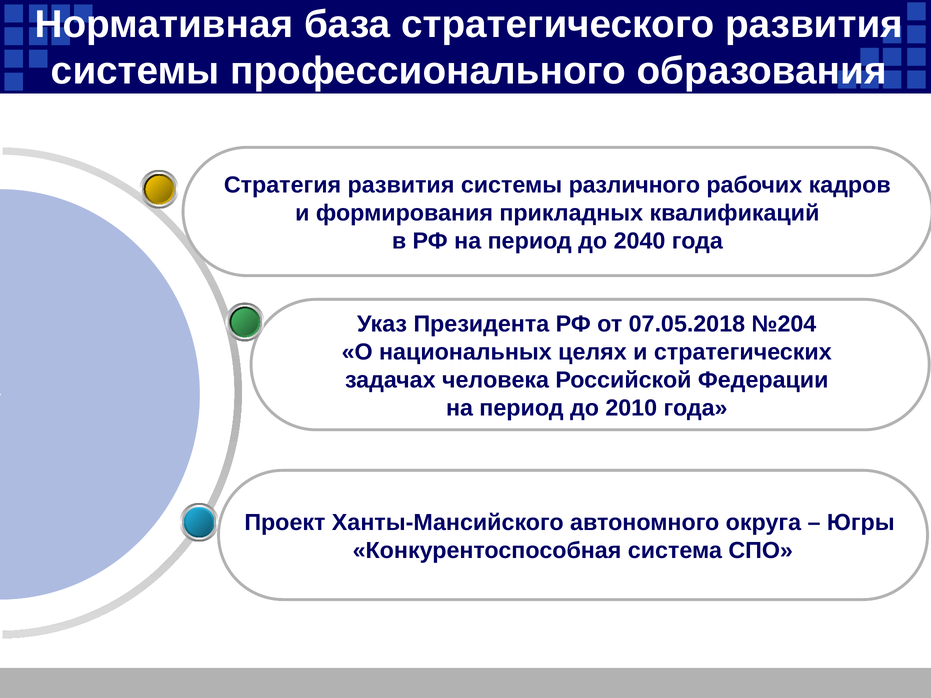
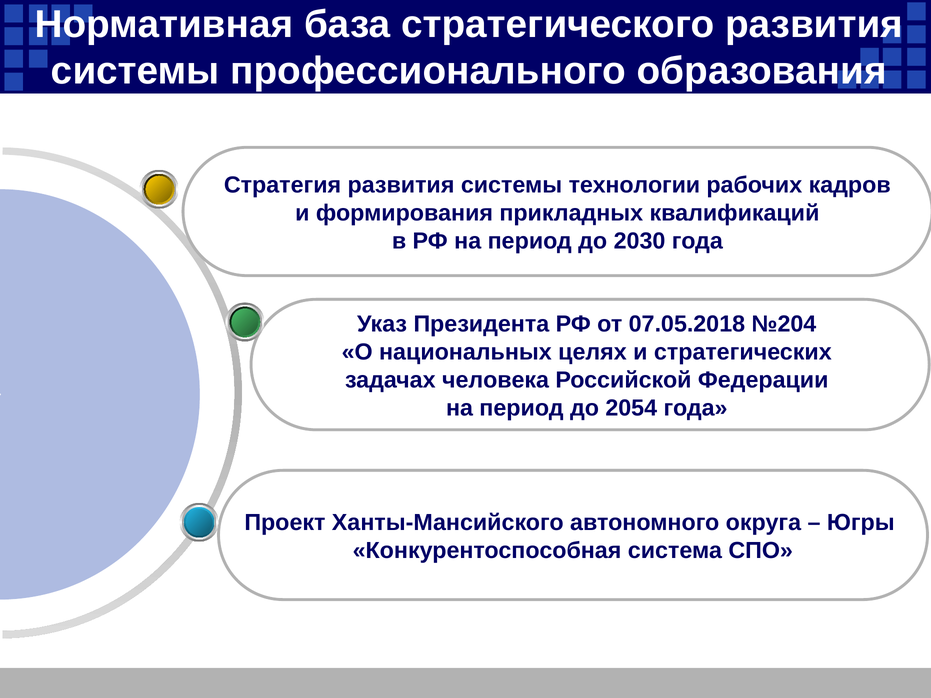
различного: различного -> технологии
2040: 2040 -> 2030
2010: 2010 -> 2054
